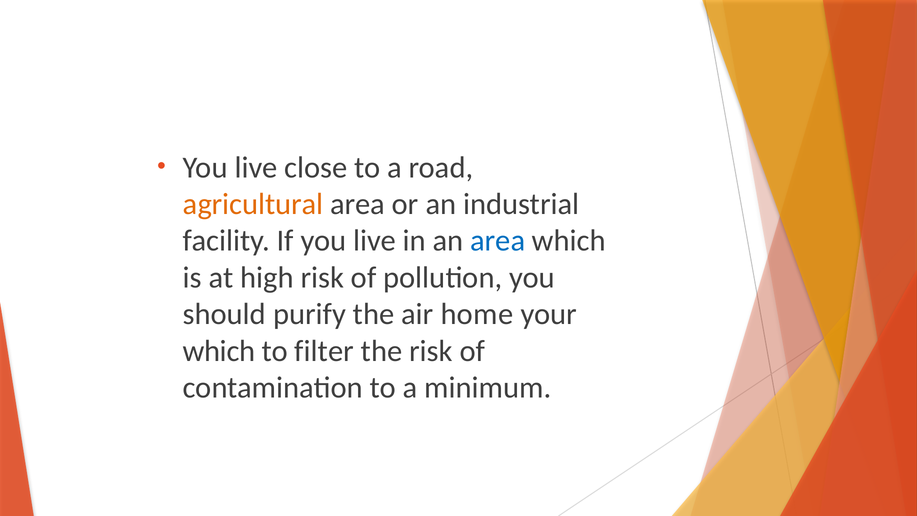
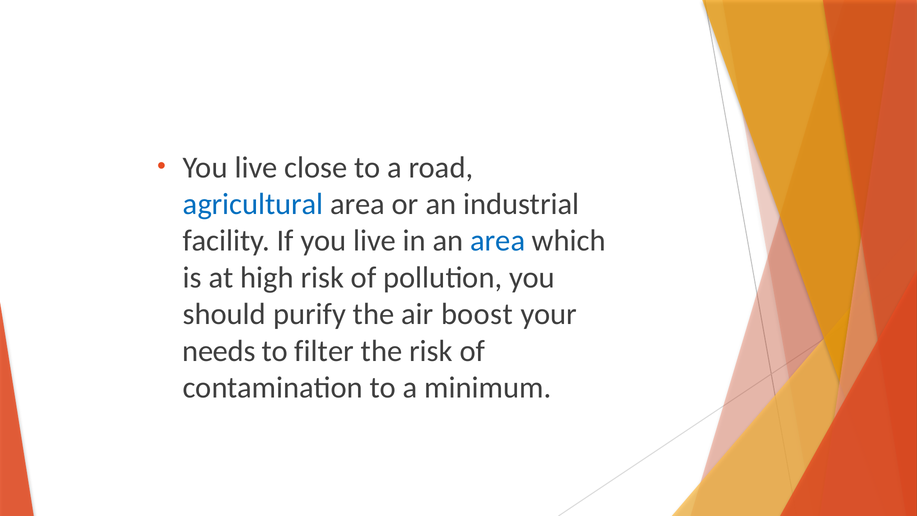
agricultural colour: orange -> blue
home: home -> boost
which at (219, 351): which -> needs
